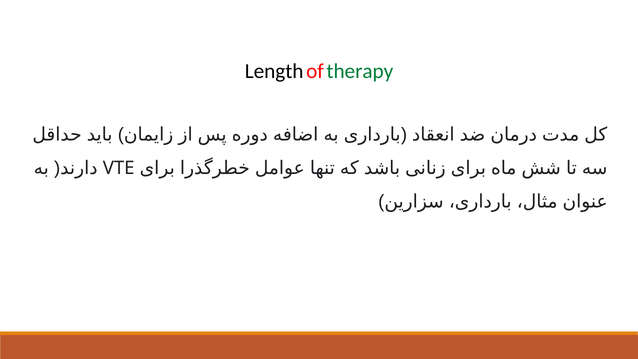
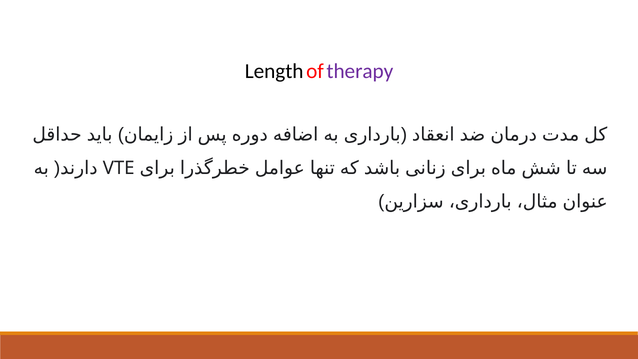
therapy colour: green -> purple
